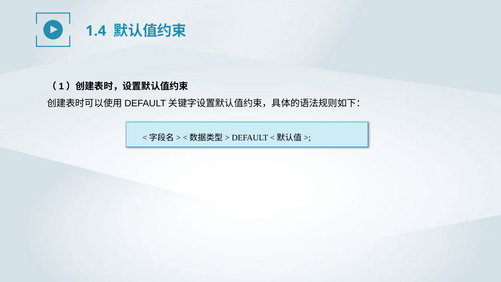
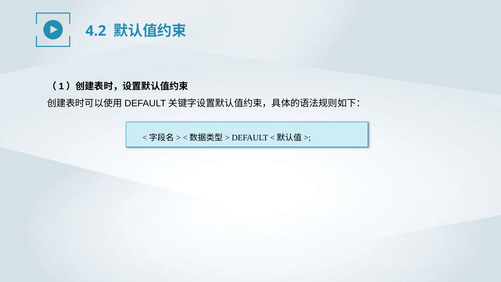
1.4: 1.4 -> 4.2
